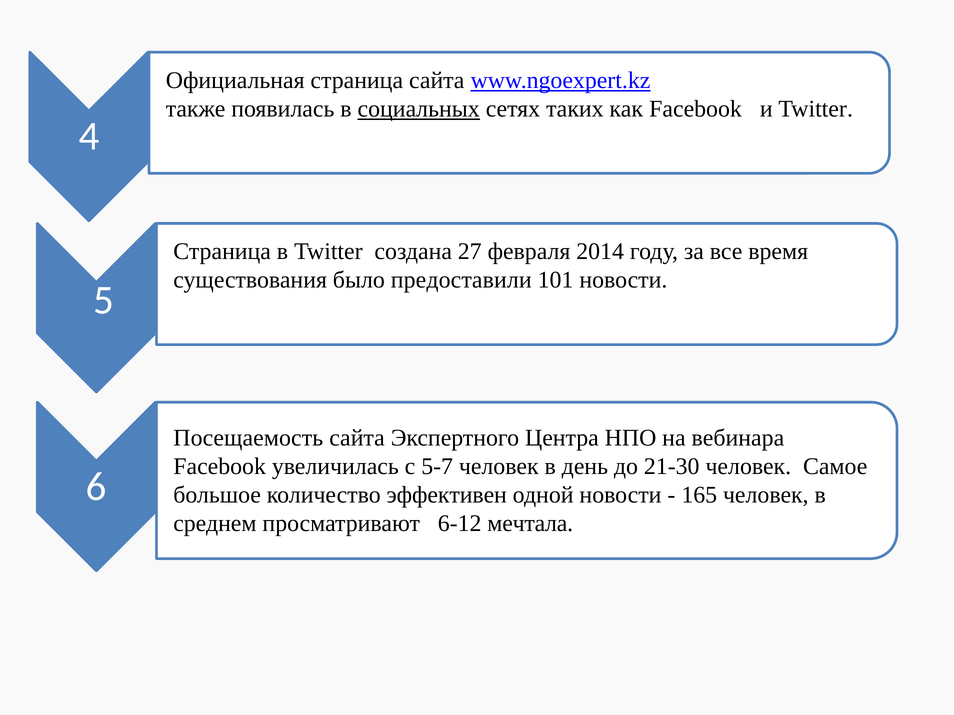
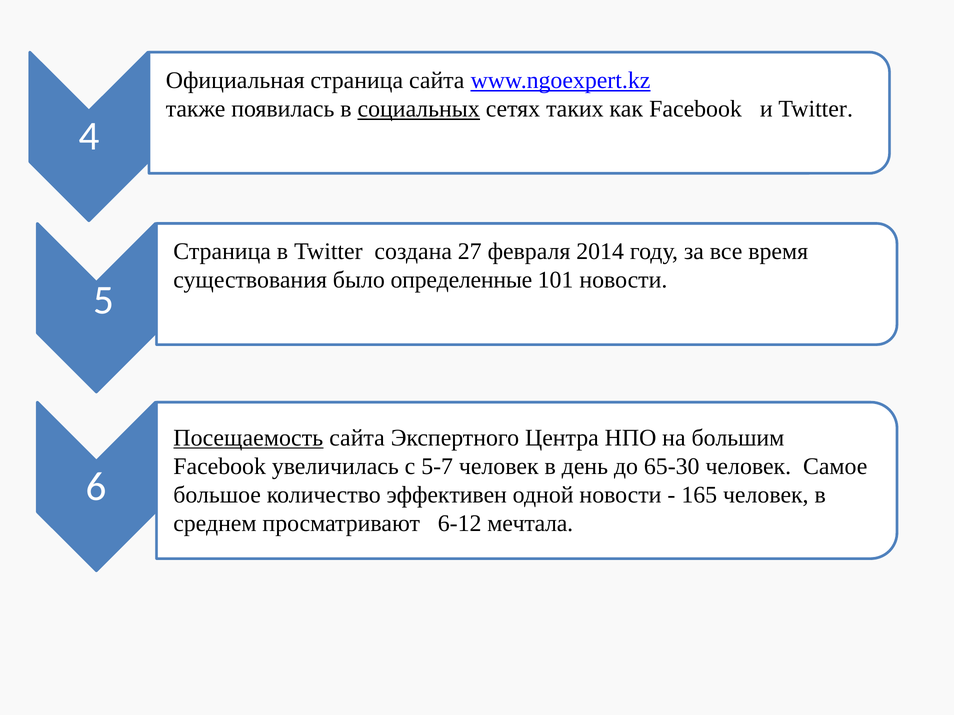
предоставили: предоставили -> определенные
Посещаемость underline: none -> present
вебинара: вебинара -> большим
21-30: 21-30 -> 65-30
